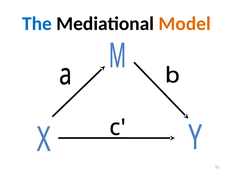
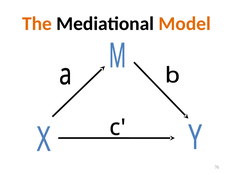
The colour: blue -> orange
